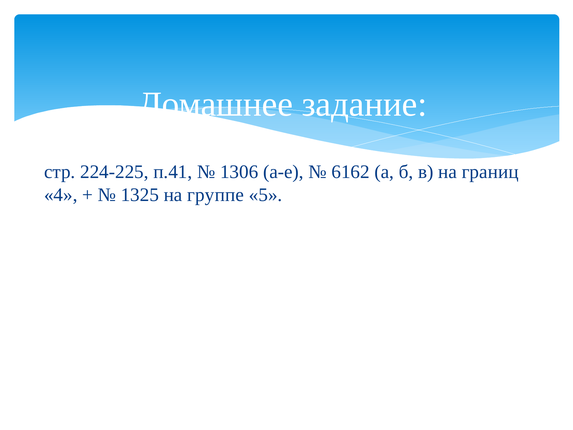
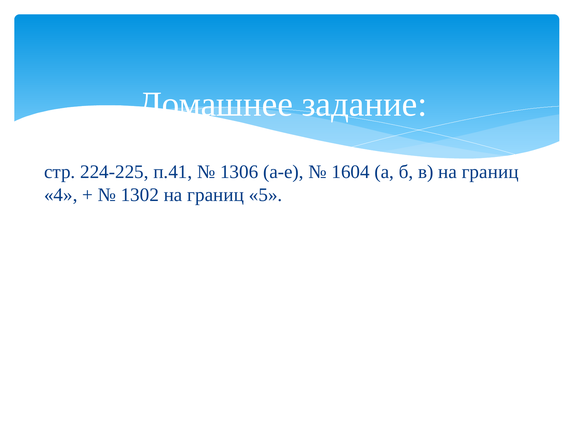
6162: 6162 -> 1604
1325: 1325 -> 1302
группе at (216, 195): группе -> границ
